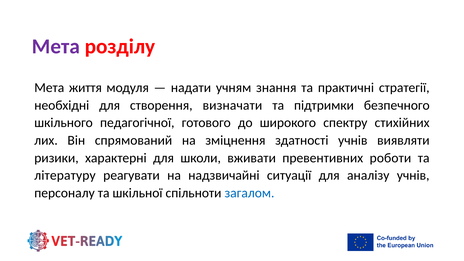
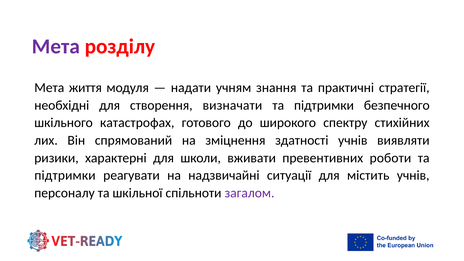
педагогічної: педагогічної -> катастрофах
літературу at (65, 175): літературу -> підтримки
аналізу: аналізу -> містить
загалом colour: blue -> purple
